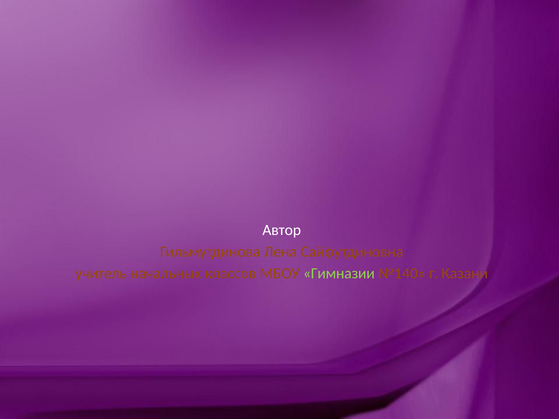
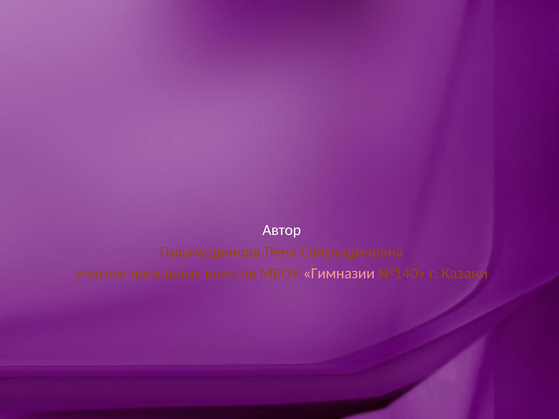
Гимназии colour: light green -> pink
